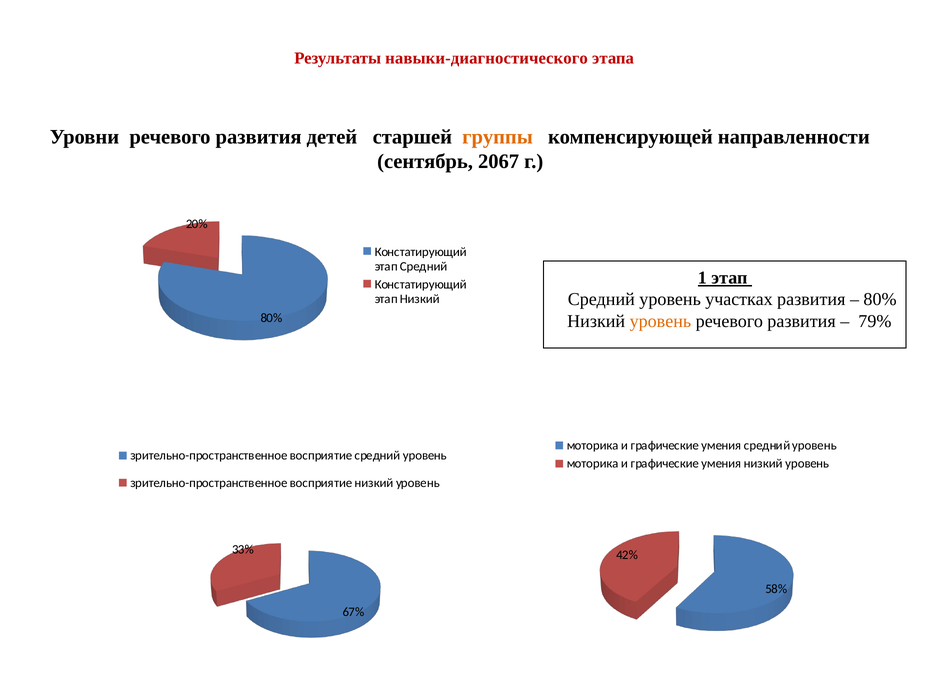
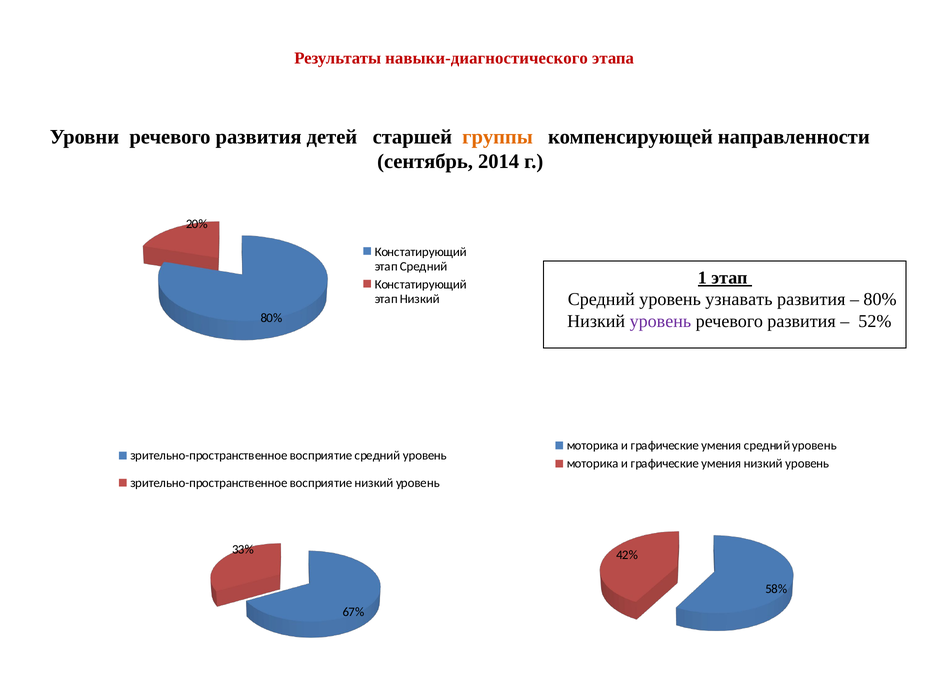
2067: 2067 -> 2014
участках: участках -> узнавать
уровень at (660, 321) colour: orange -> purple
79%: 79% -> 52%
